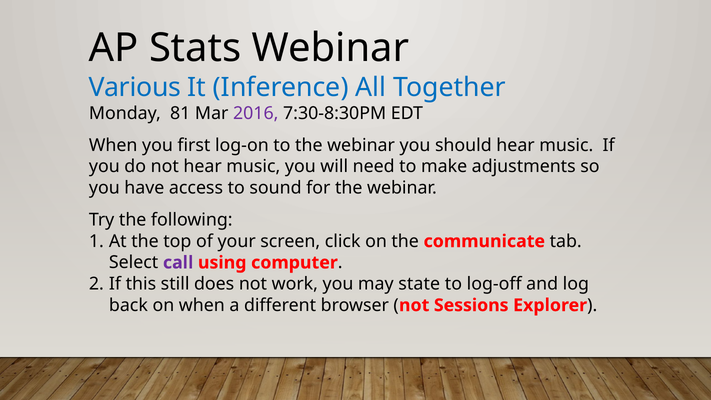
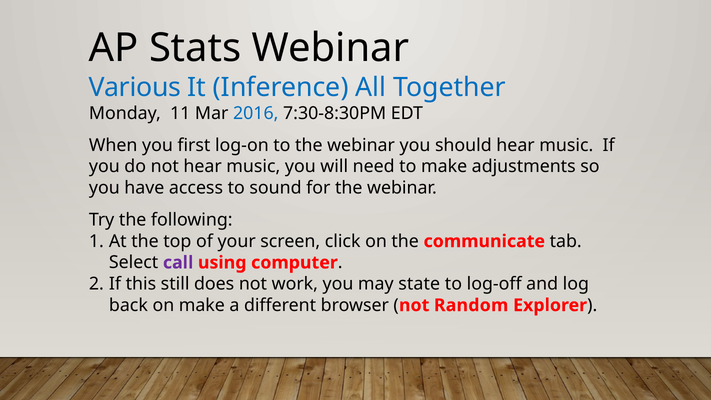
81: 81 -> 11
2016 colour: purple -> blue
on when: when -> make
Sessions: Sessions -> Random
